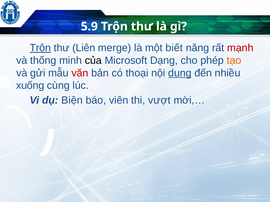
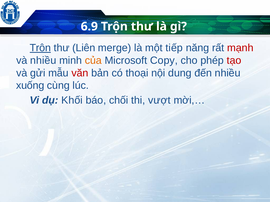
5.9: 5.9 -> 6.9
biết: biết -> tiếp
và thống: thống -> nhiều
của colour: black -> orange
Dạng: Dạng -> Copy
tạo colour: orange -> red
dung underline: present -> none
Biện: Biện -> Khối
viên: viên -> chối
